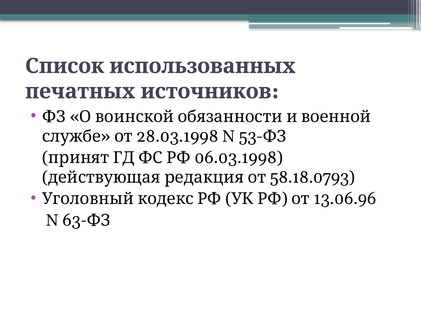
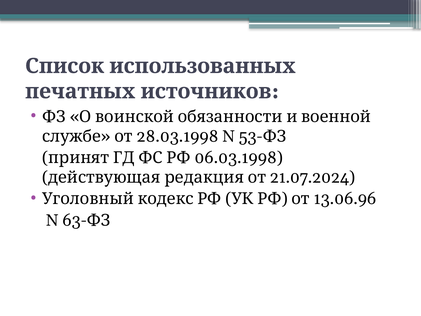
58.18.0793: 58.18.0793 -> 21.07.2024
